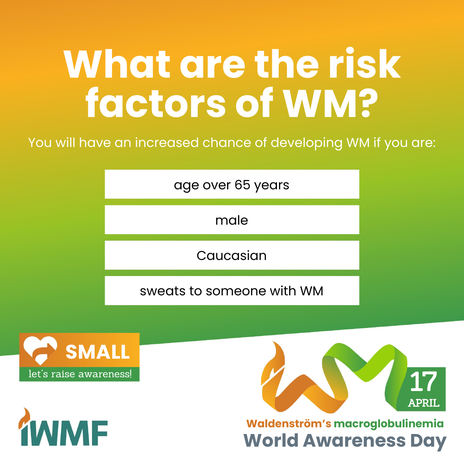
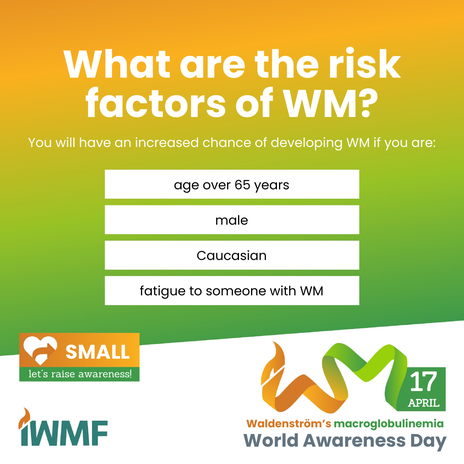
sweats: sweats -> fatigue
